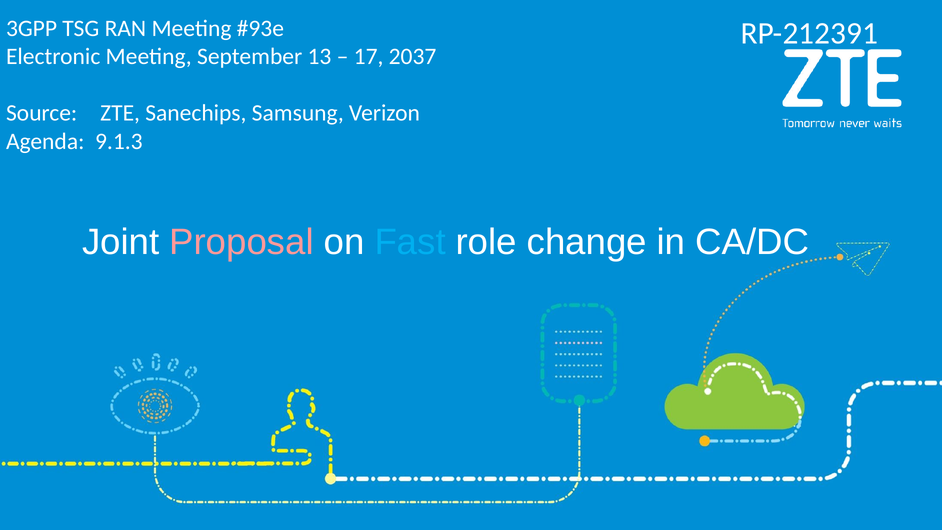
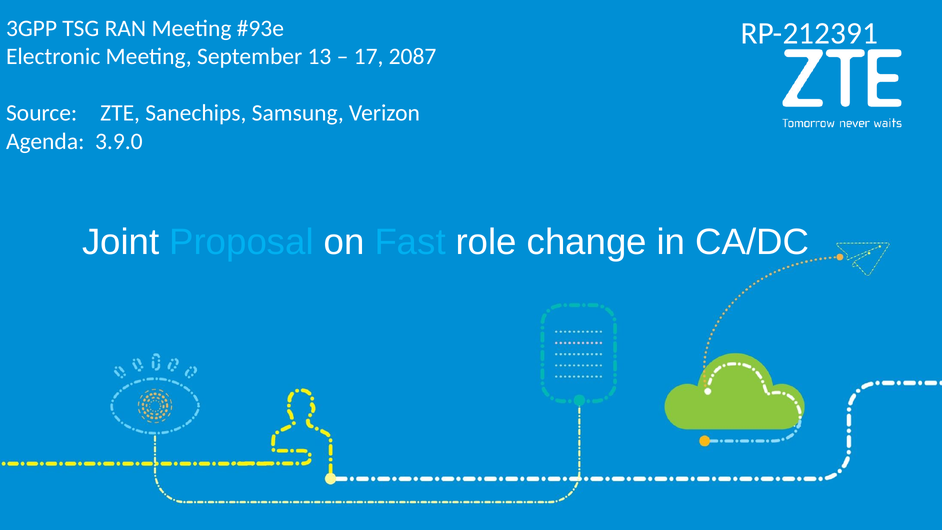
2037: 2037 -> 2087
9.1.3: 9.1.3 -> 3.9.0
Proposal colour: pink -> light blue
